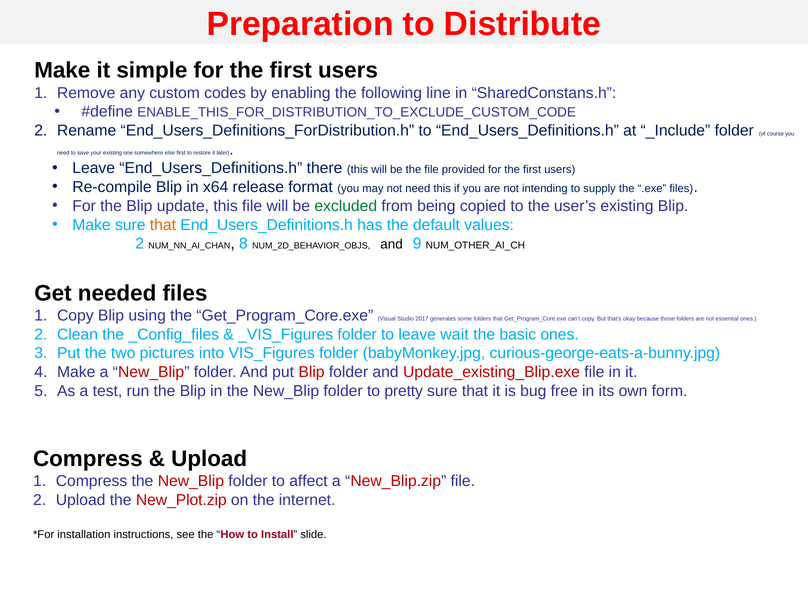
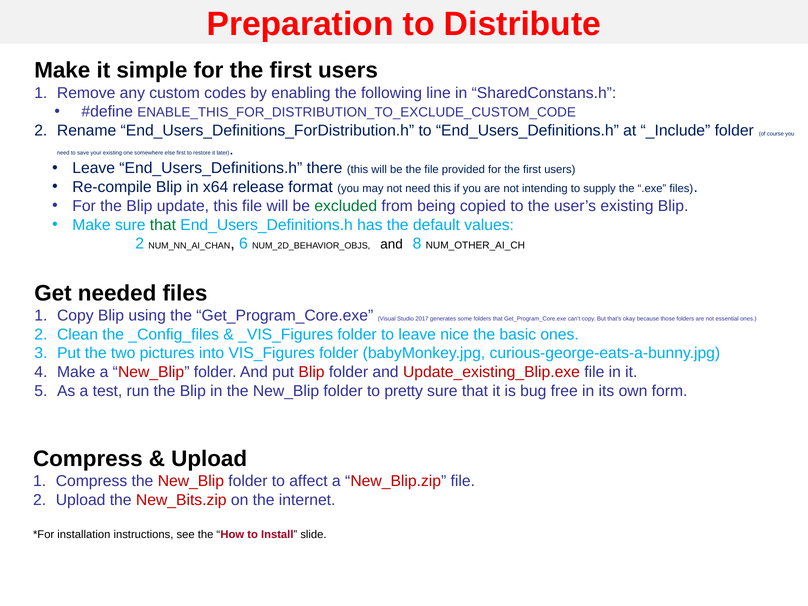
that at (163, 225) colour: orange -> green
8: 8 -> 6
9: 9 -> 8
wait: wait -> nice
New_Plot.zip: New_Plot.zip -> New_Bits.zip
